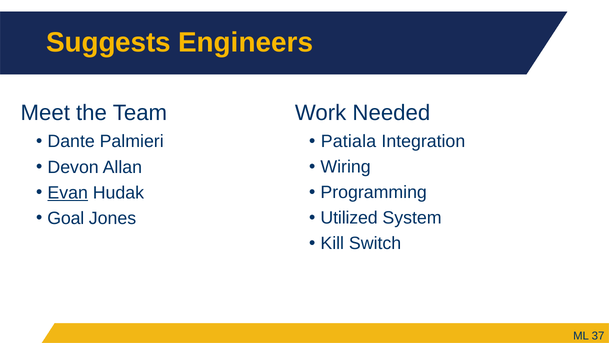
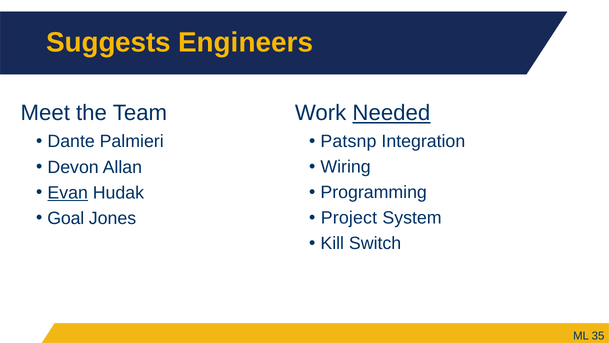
Needed underline: none -> present
Patiala: Patiala -> Patsnp
Utilized: Utilized -> Project
37: 37 -> 35
